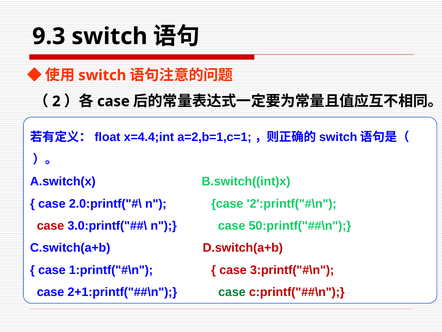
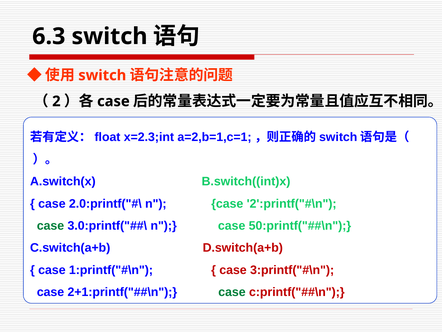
9.3: 9.3 -> 6.3
x=4.4;int: x=4.4;int -> x=2.3;int
case at (50, 225) colour: red -> green
